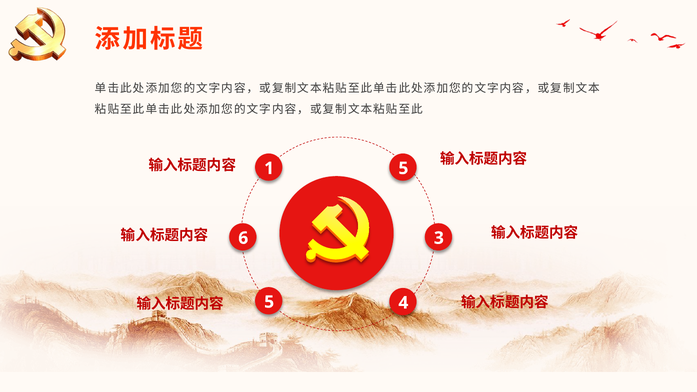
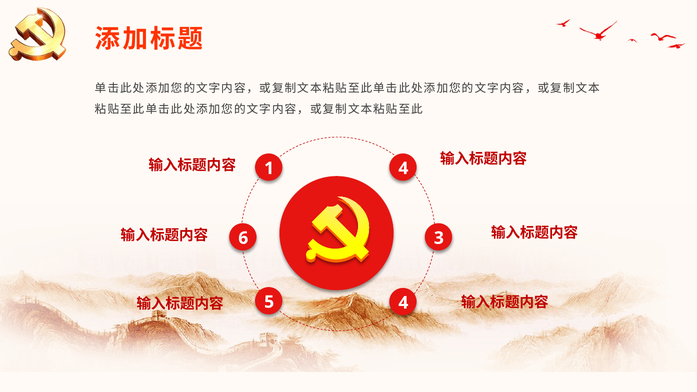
1 5: 5 -> 4
